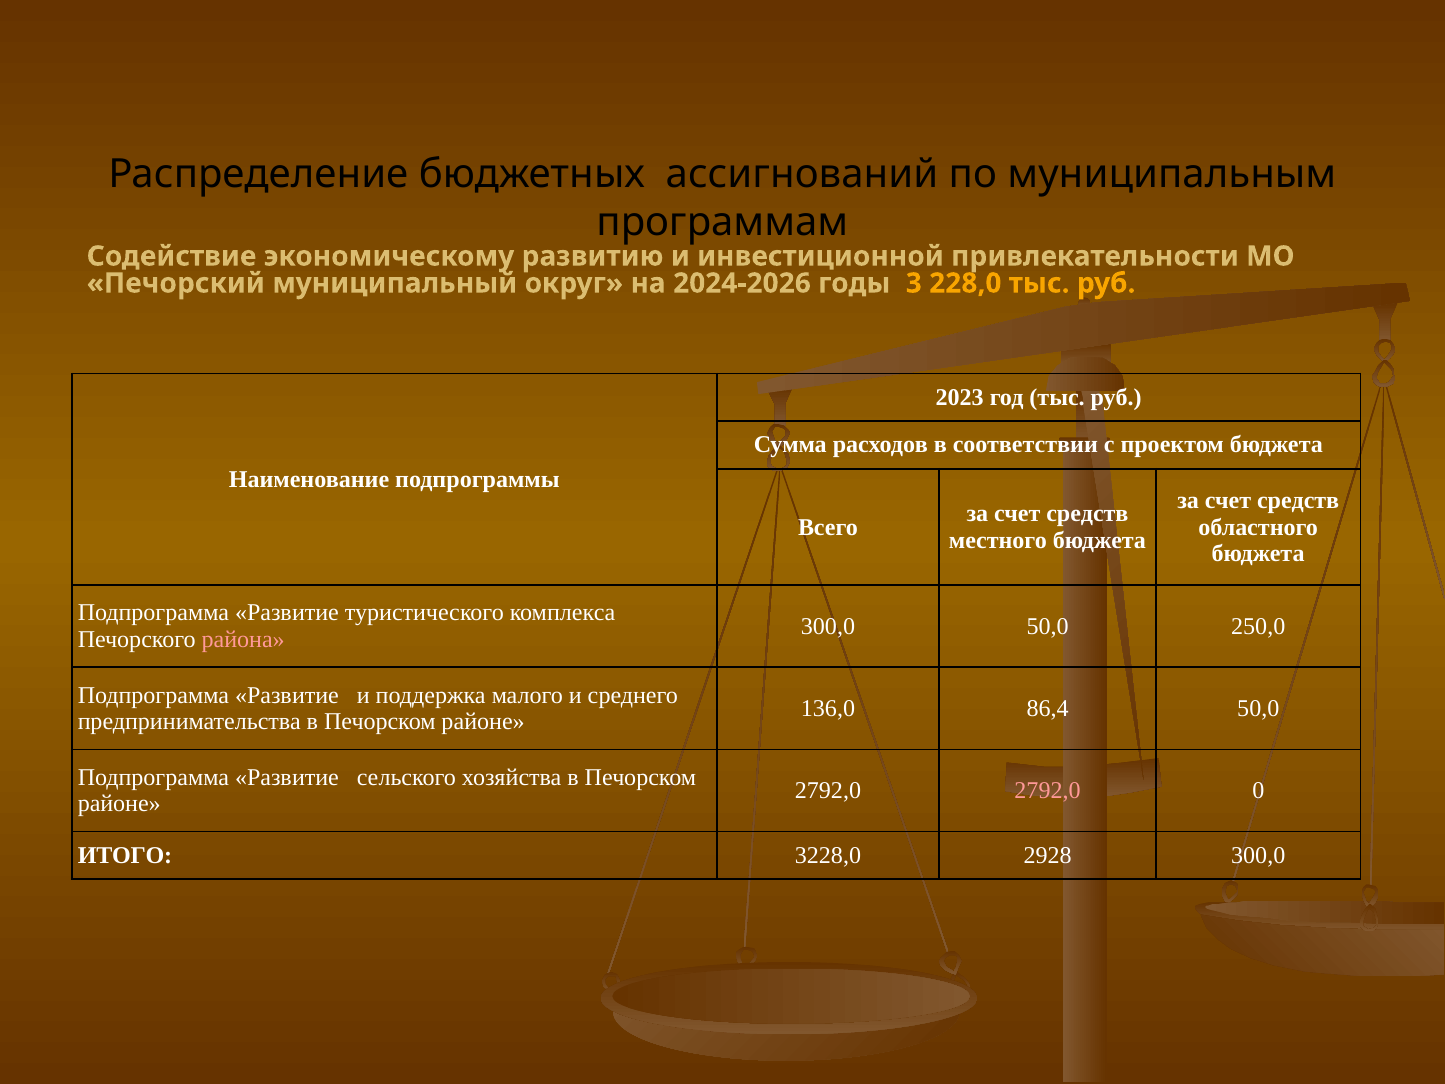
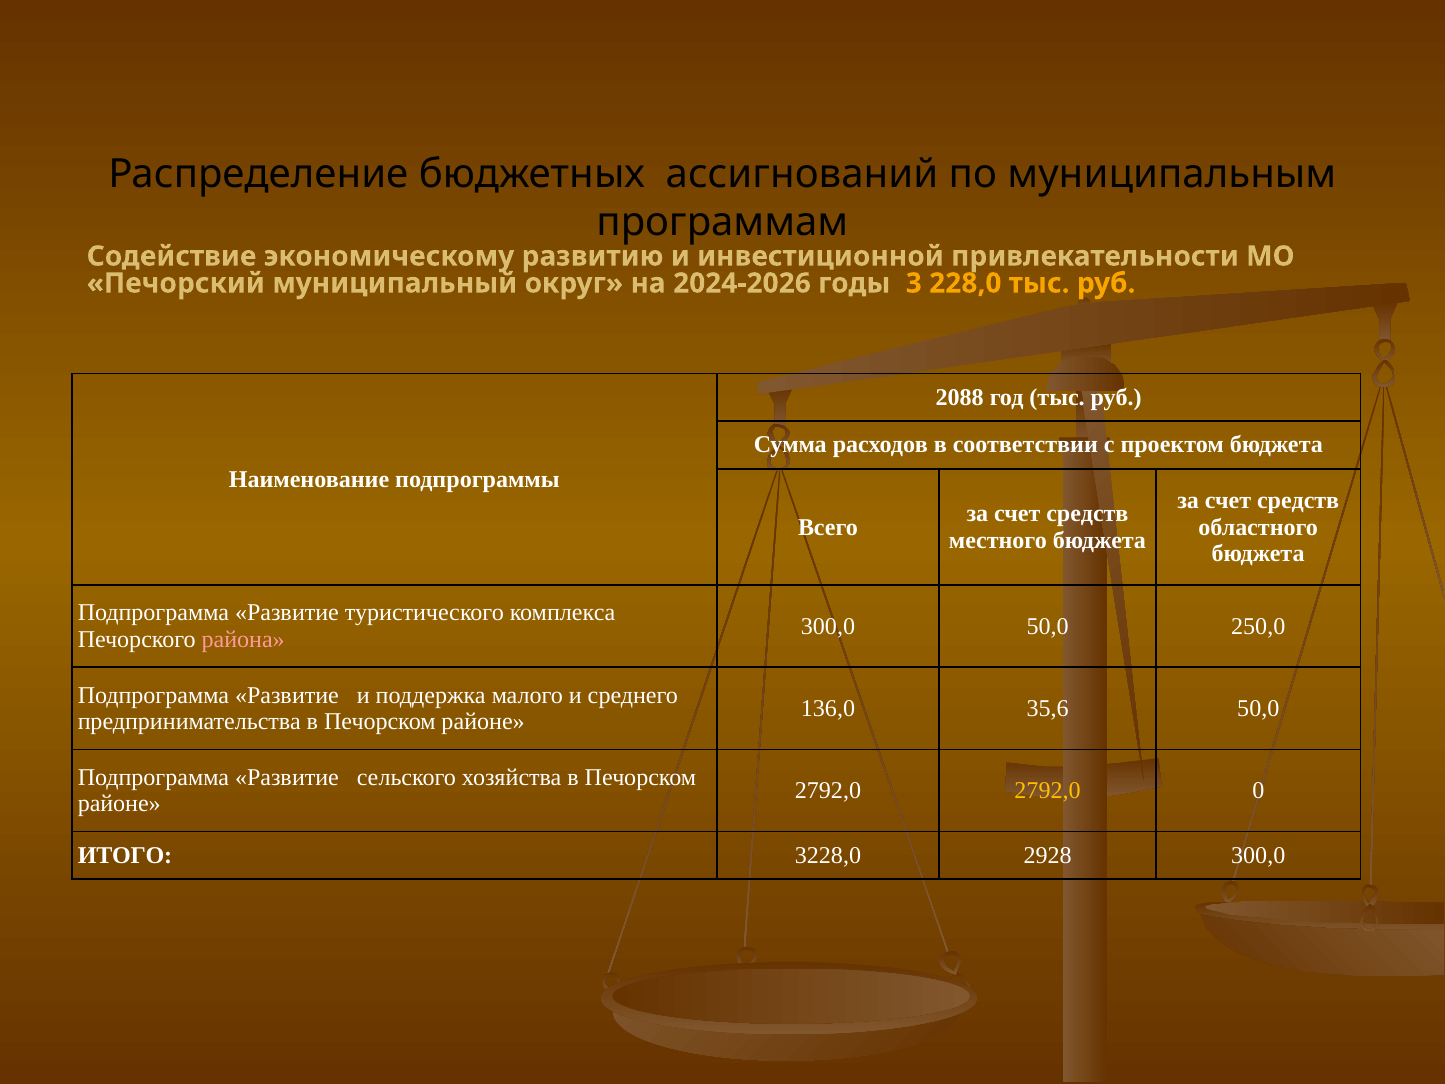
2023: 2023 -> 2088
86,4: 86,4 -> 35,6
2792,0 at (1048, 790) colour: pink -> yellow
